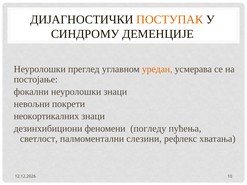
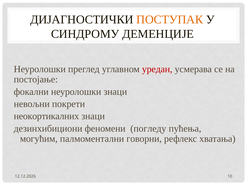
уредан colour: orange -> red
светлост: светлост -> могућим
слезини: слезини -> говорни
